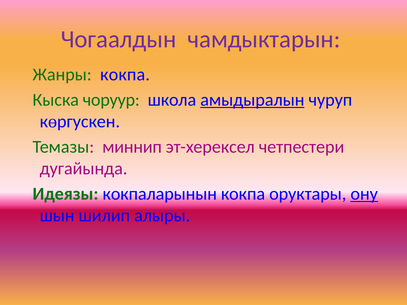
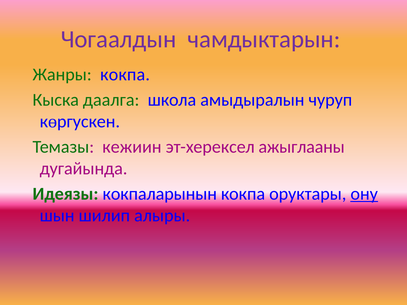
чоруур: чоруур -> даалга
амыдыралын underline: present -> none
миннип: миннип -> кежиин
четпестери: четпестери -> ажыглааны
